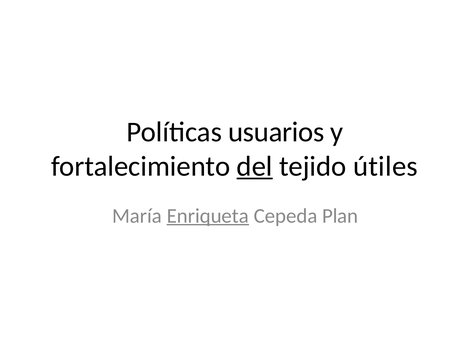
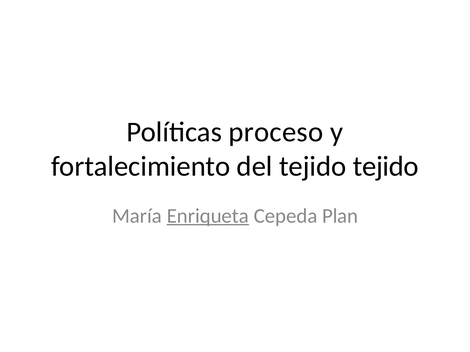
usuarios: usuarios -> proceso
del underline: present -> none
tejido útiles: útiles -> tejido
